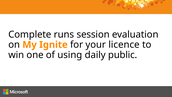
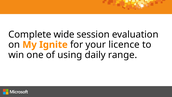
runs: runs -> wide
public: public -> range
